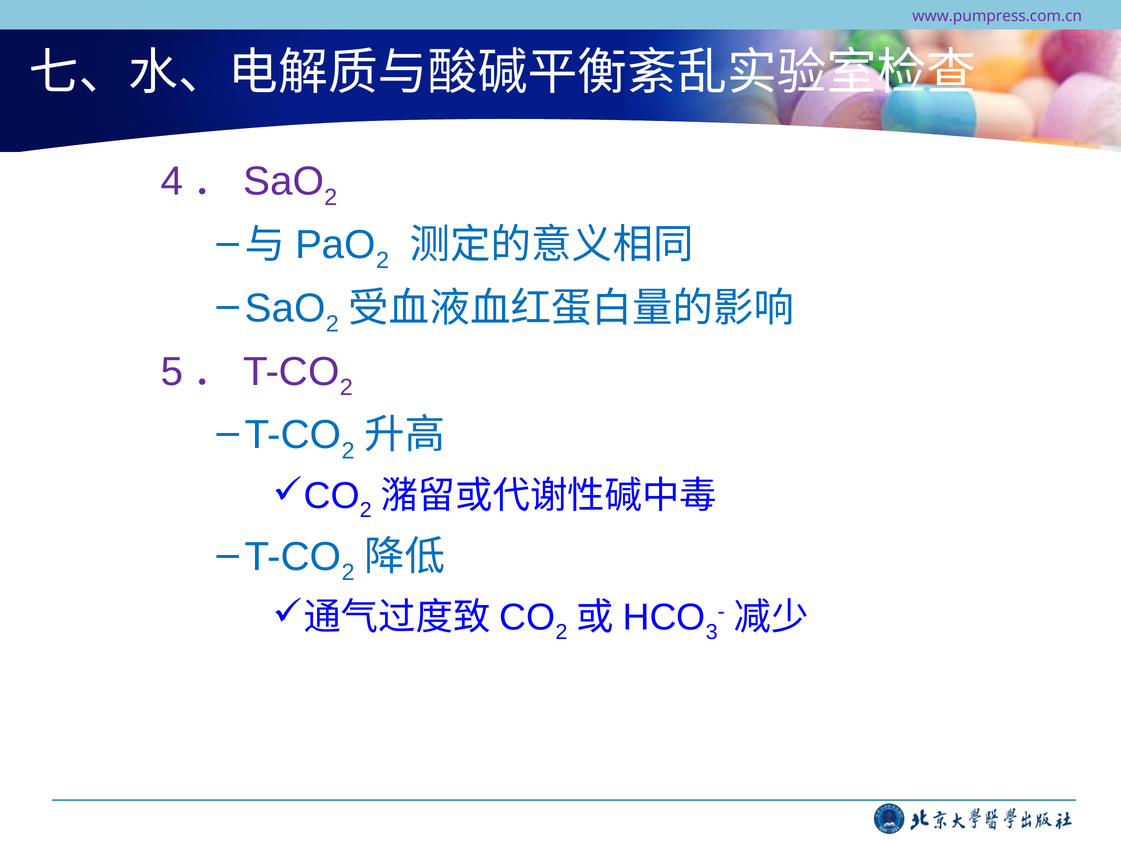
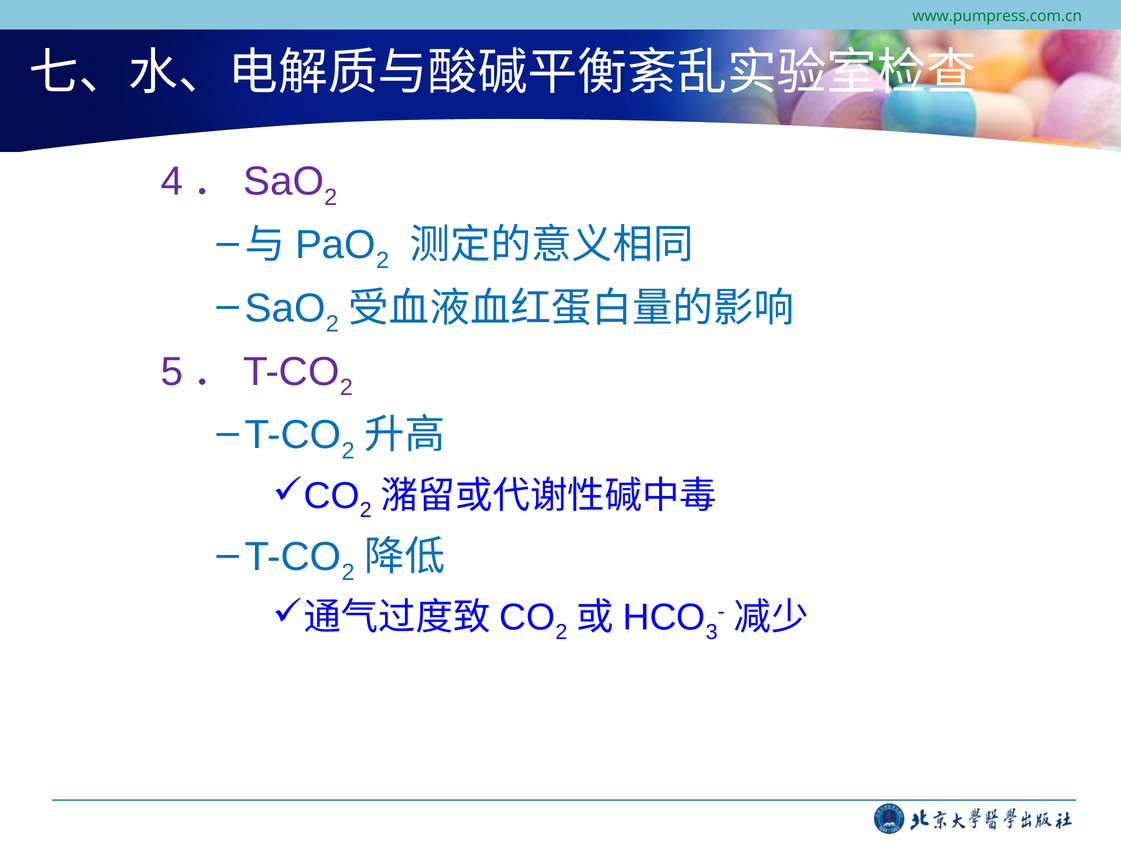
www.pumpress.com.cn colour: purple -> green
